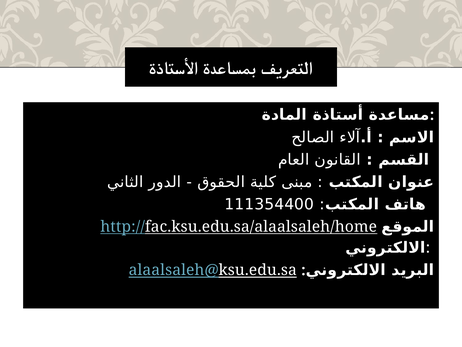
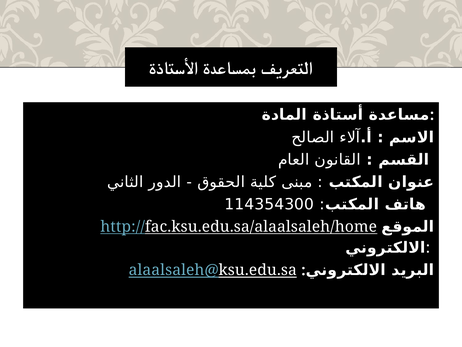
111354400: 111354400 -> 114354300
